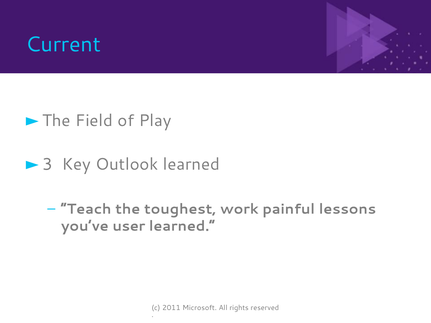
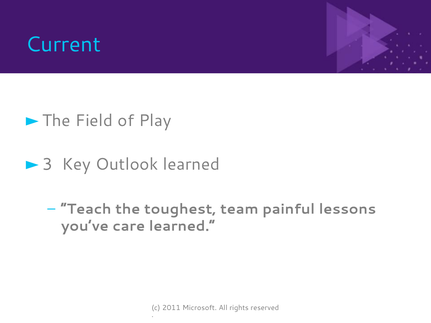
work: work -> team
user: user -> care
